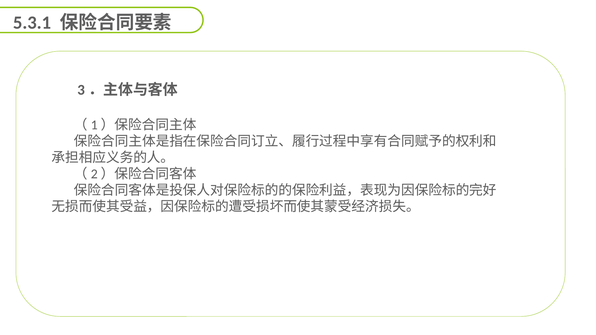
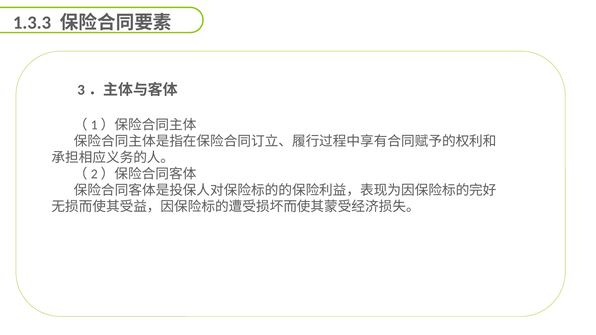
5.3.1: 5.3.1 -> 1.3.3
